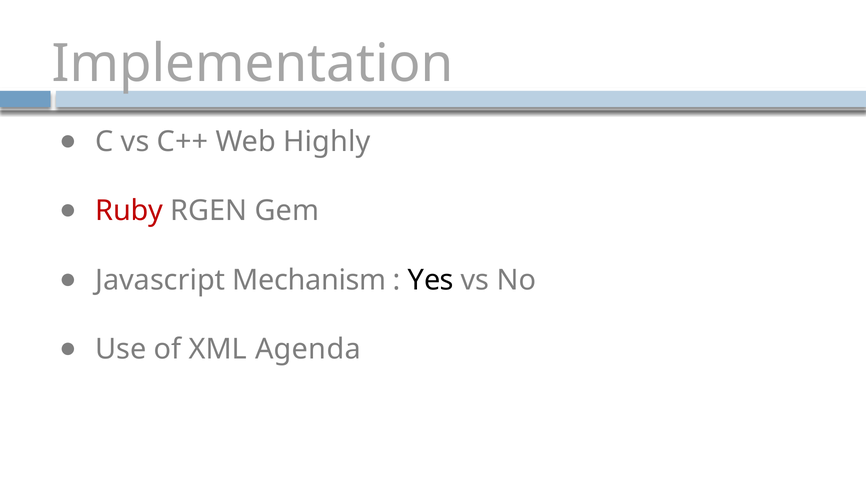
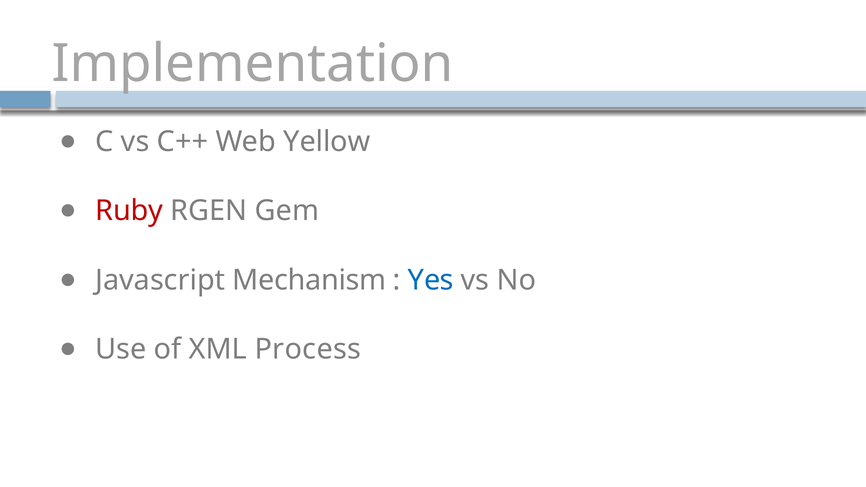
Highly: Highly -> Yellow
Yes colour: black -> blue
Agenda: Agenda -> Process
